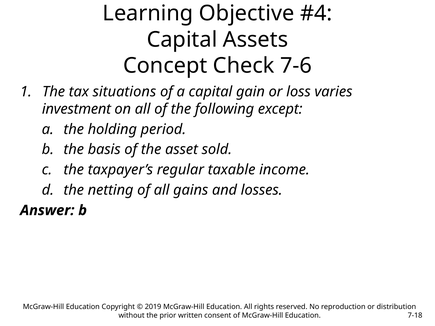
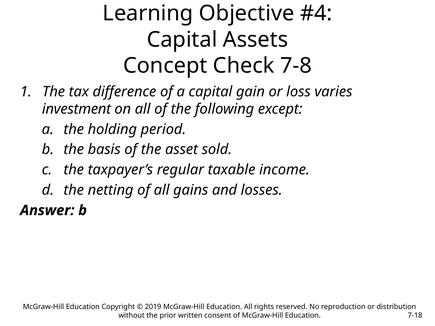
7-6: 7-6 -> 7-8
situations: situations -> difference
